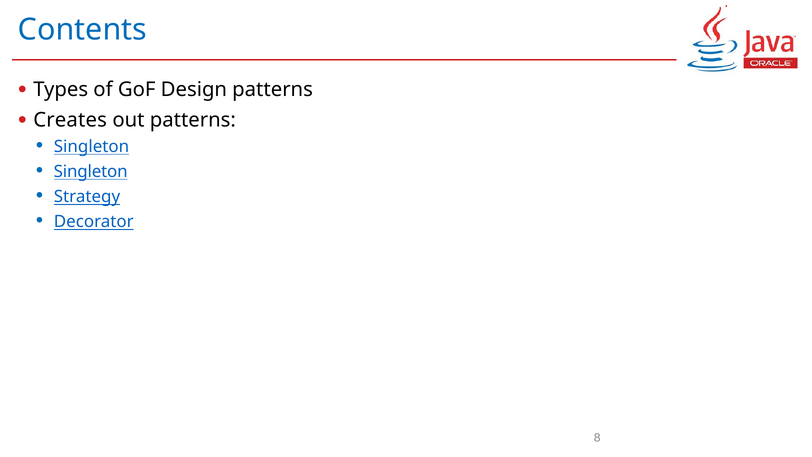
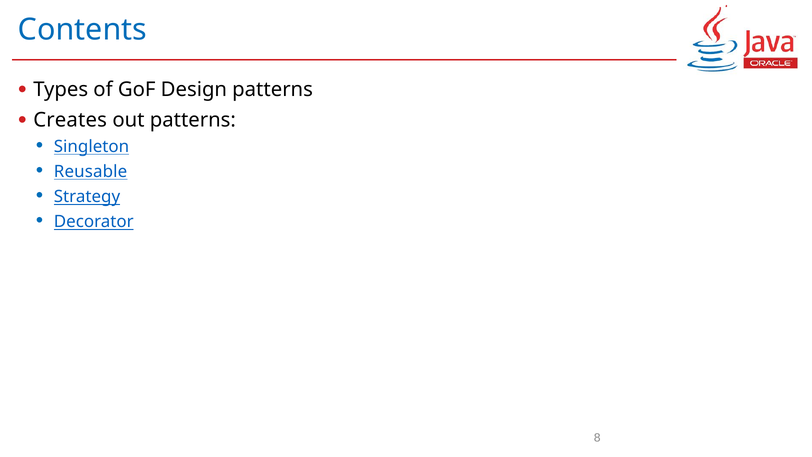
Singleton at (91, 172): Singleton -> Reusable
